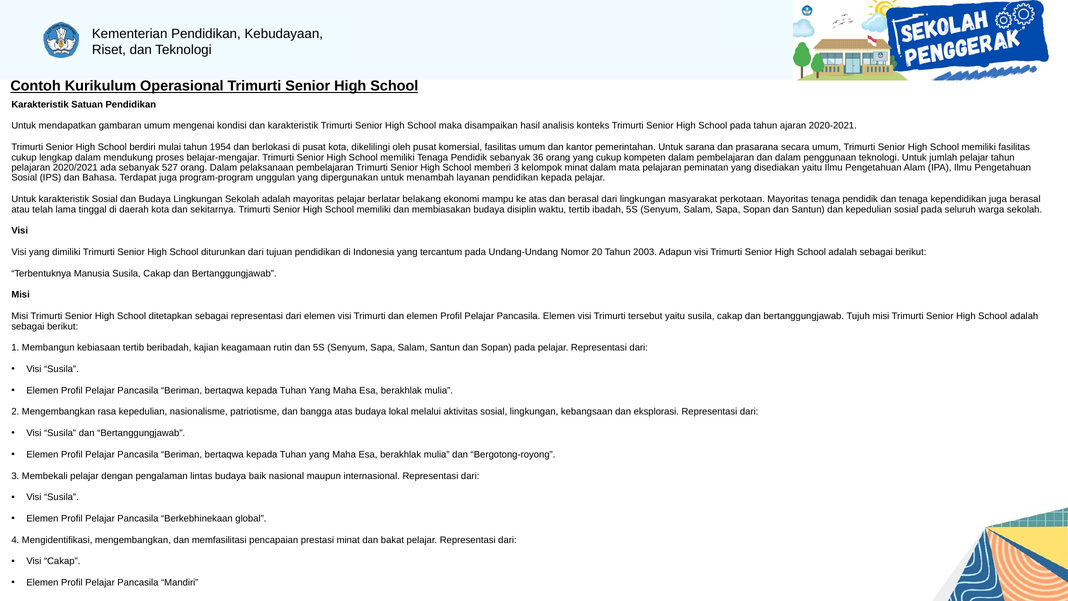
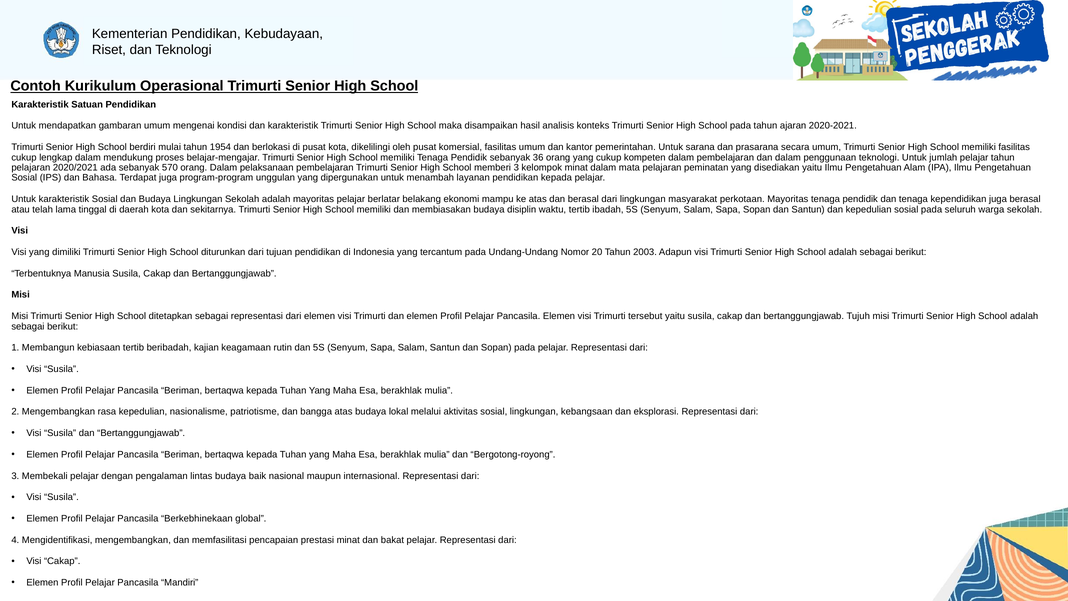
527: 527 -> 570
